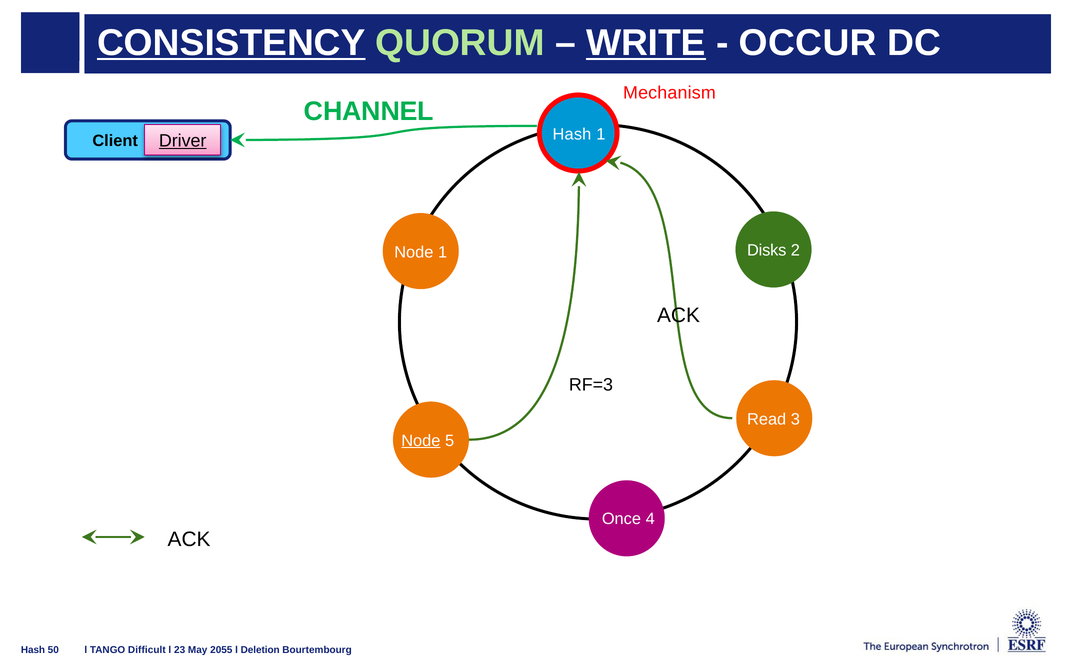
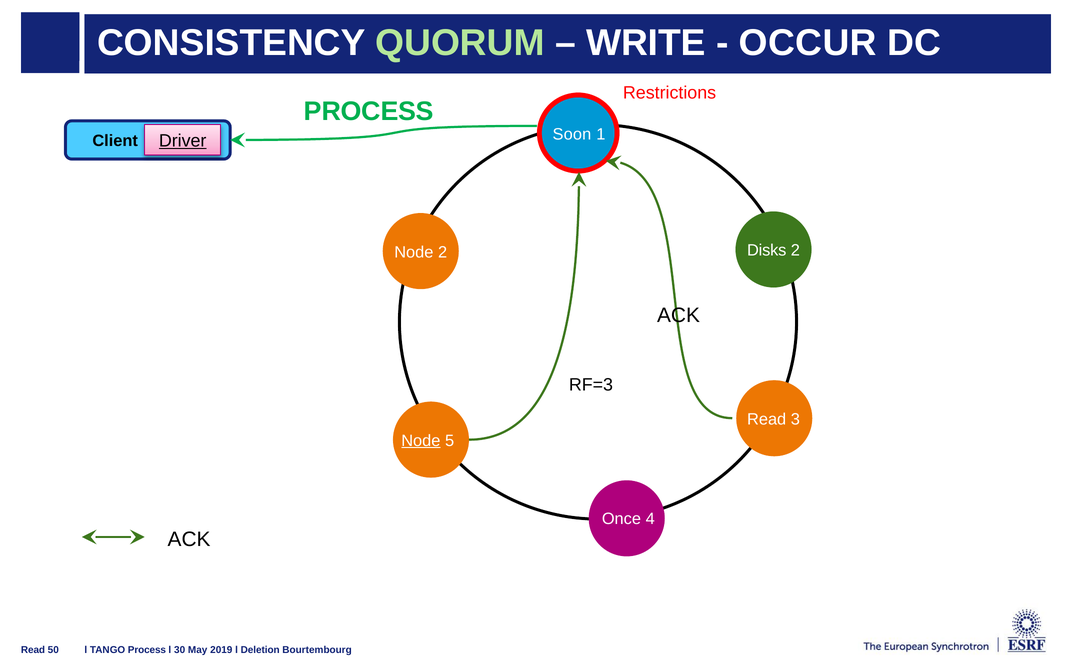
CONSISTENCY underline: present -> none
WRITE underline: present -> none
Mechanism: Mechanism -> Restrictions
CHANNEL at (369, 111): CHANNEL -> PROCESS
Hash at (572, 134): Hash -> Soon
Node 1: 1 -> 2
Hash at (33, 649): Hash -> Read
TANGO Difficult: Difficult -> Process
23: 23 -> 30
2055: 2055 -> 2019
